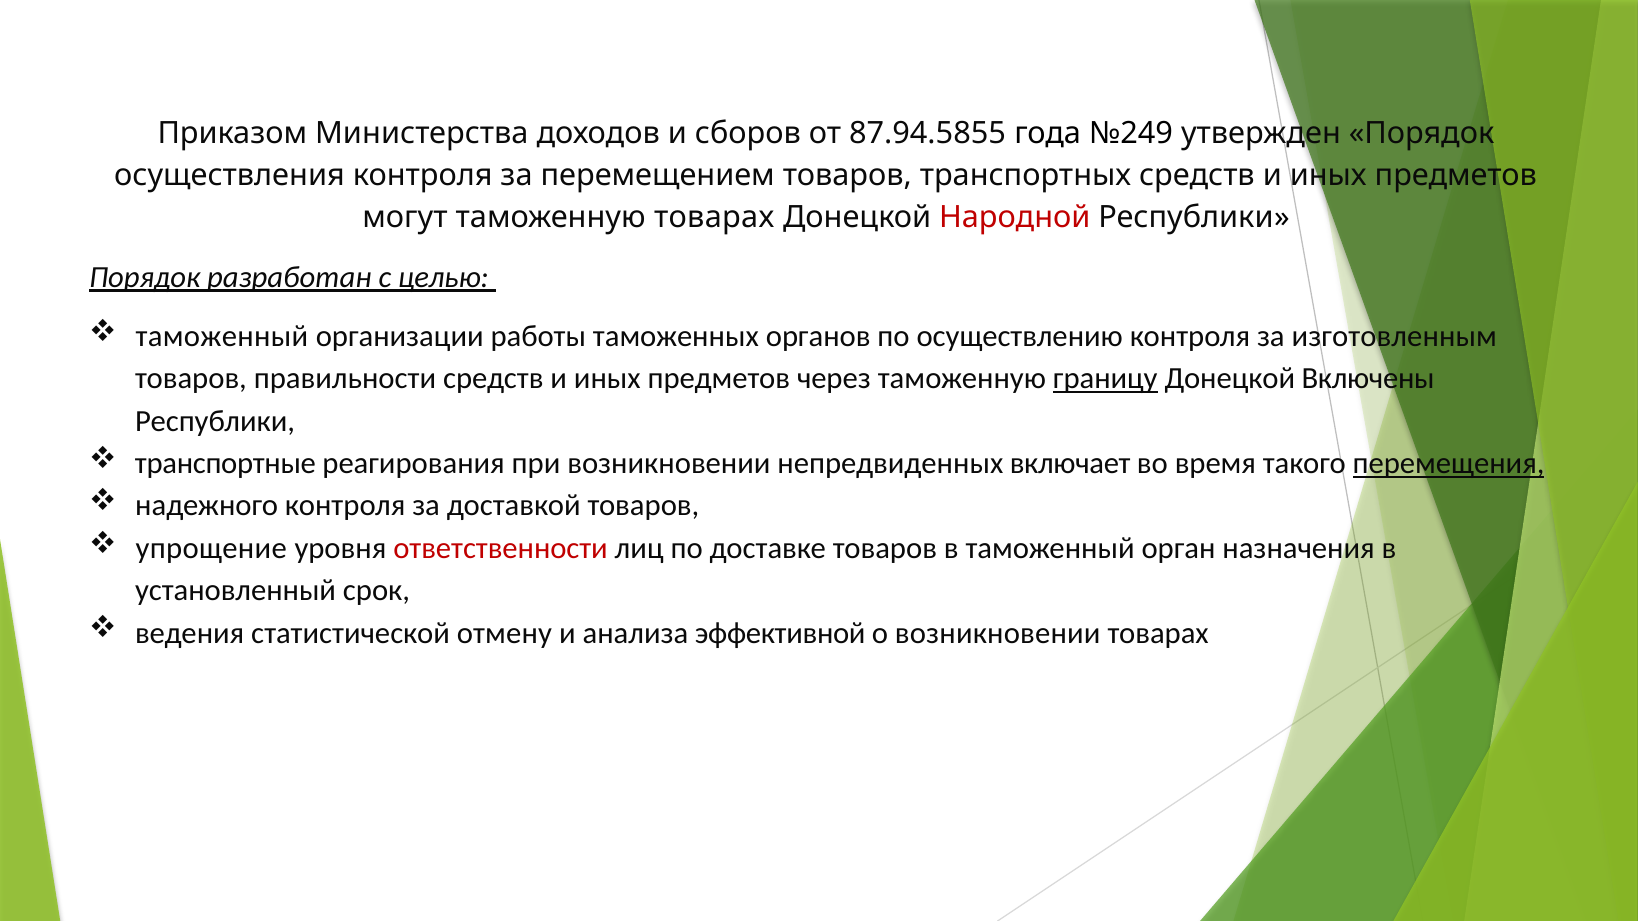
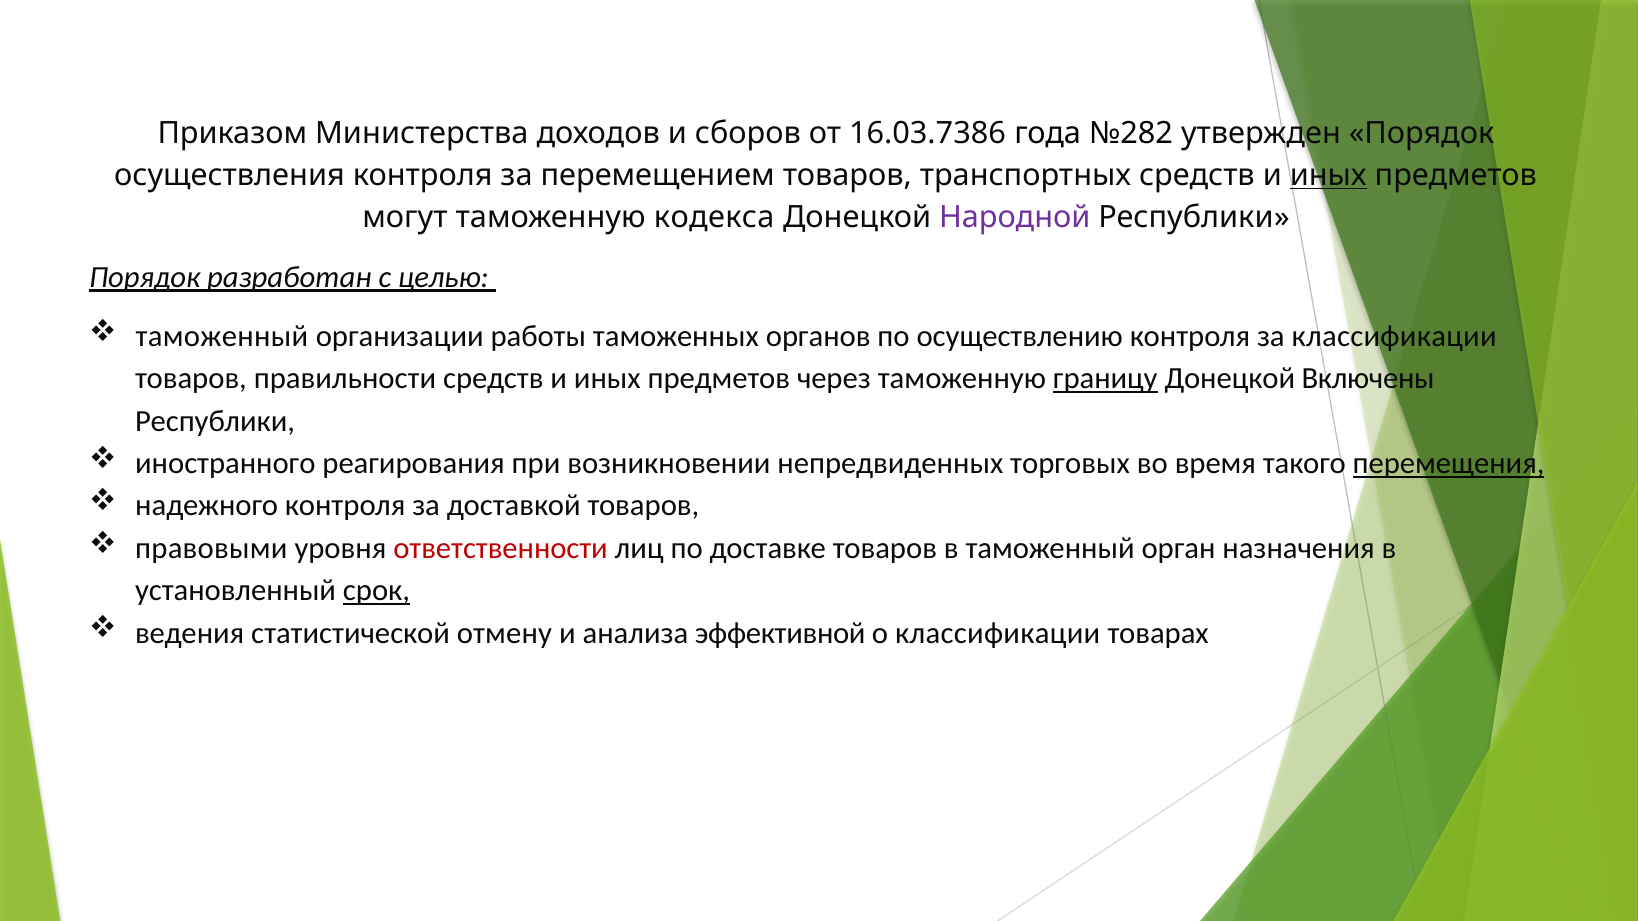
87.94.5855: 87.94.5855 -> 16.03.7386
№249: №249 -> №282
иных at (1328, 175) underline: none -> present
таможенную товарах: товарах -> кодекса
Народной colour: red -> purple
за изготовленным: изготовленным -> классификации
транспортные: транспортные -> иностранного
включает: включает -> торговых
упрощение: упрощение -> правовыми
срок underline: none -> present
о возникновении: возникновении -> классификации
